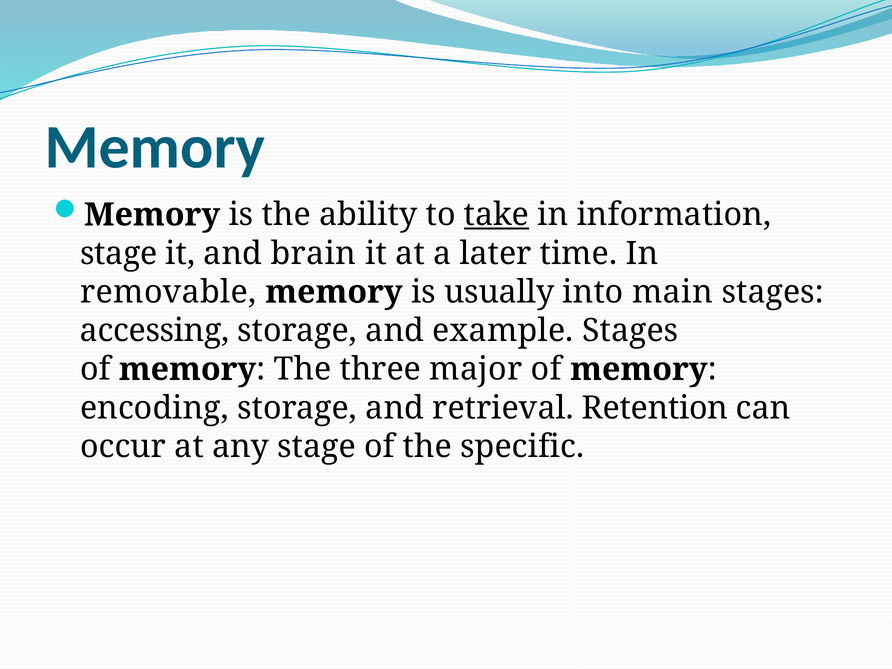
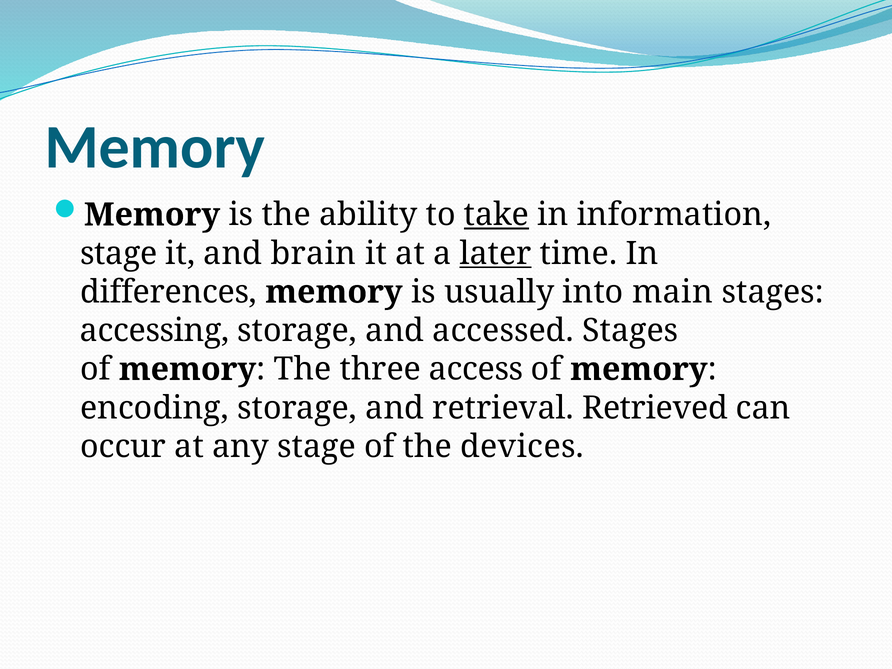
later underline: none -> present
removable: removable -> differences
example: example -> accessed
major: major -> access
Retention: Retention -> Retrieved
specific: specific -> devices
